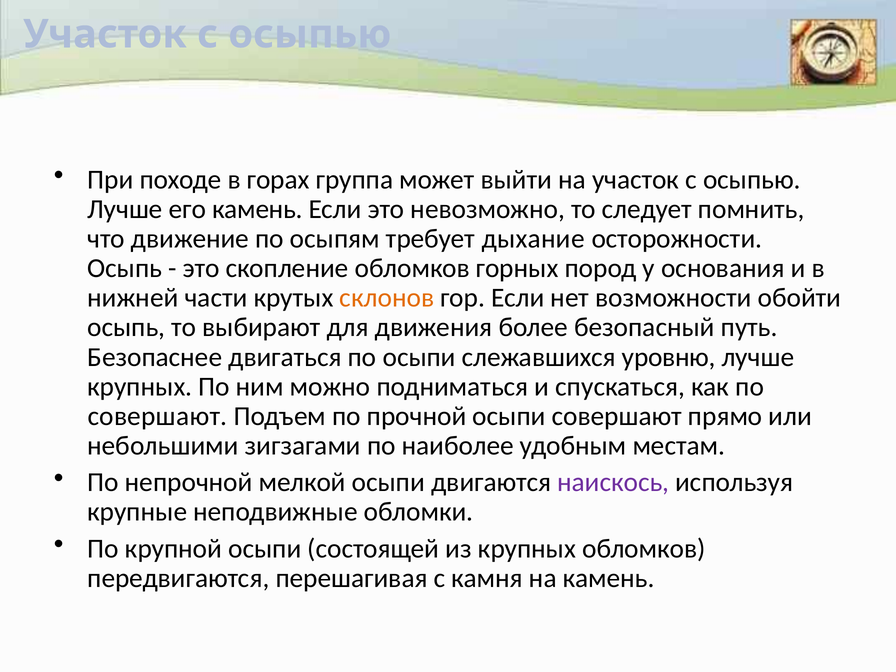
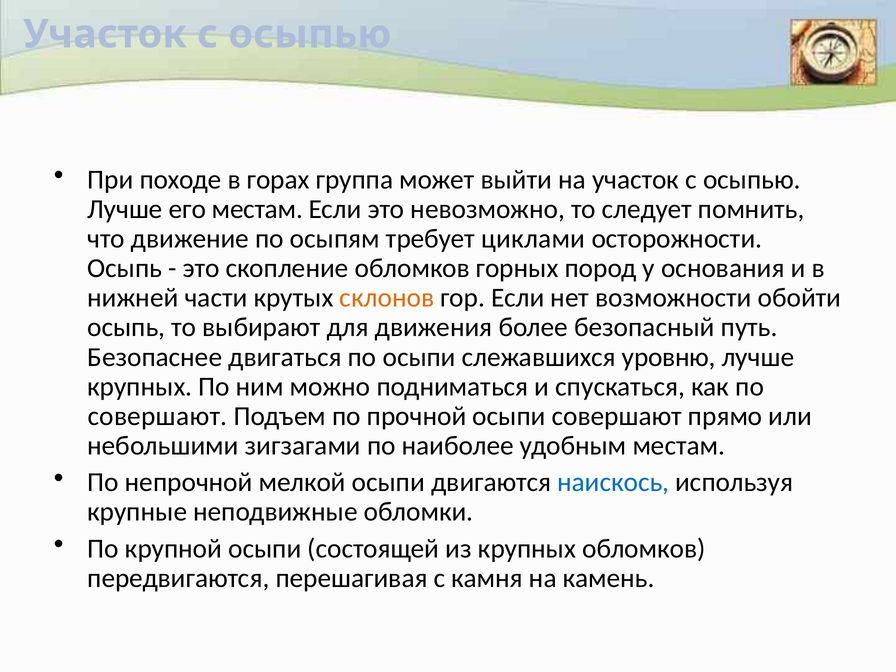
его камень: камень -> местам
дыхание: дыхание -> циклами
наискось colour: purple -> blue
